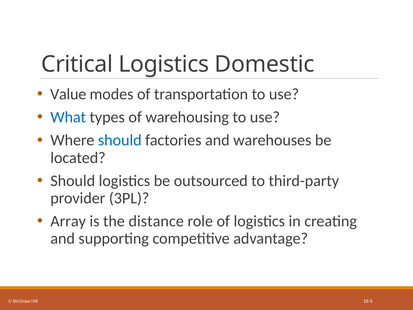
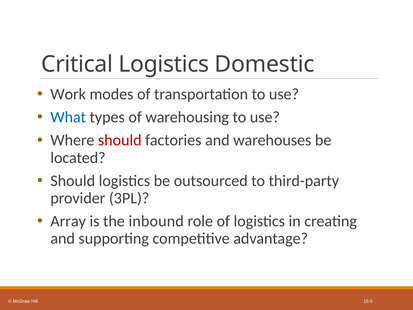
Value: Value -> Work
should at (120, 140) colour: blue -> red
distance: distance -> inbound
